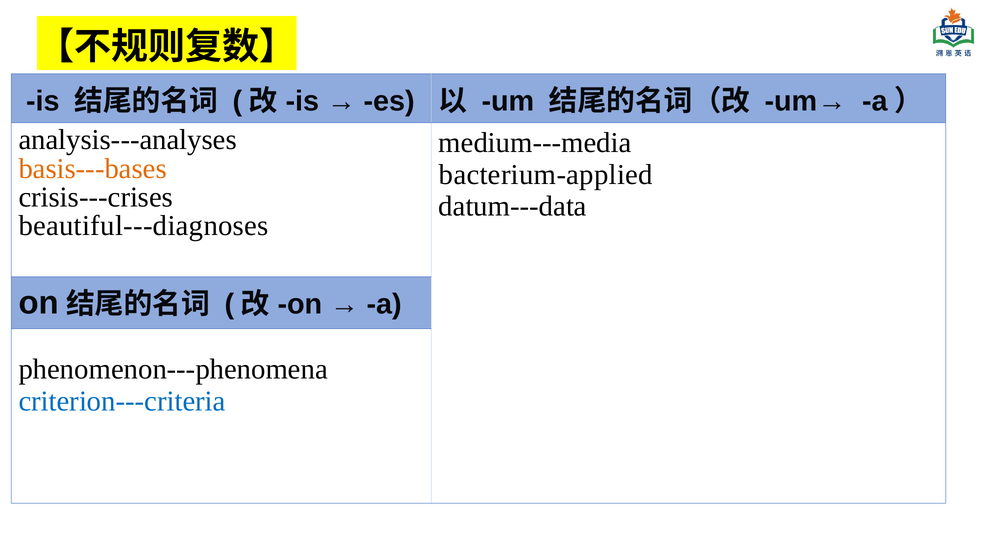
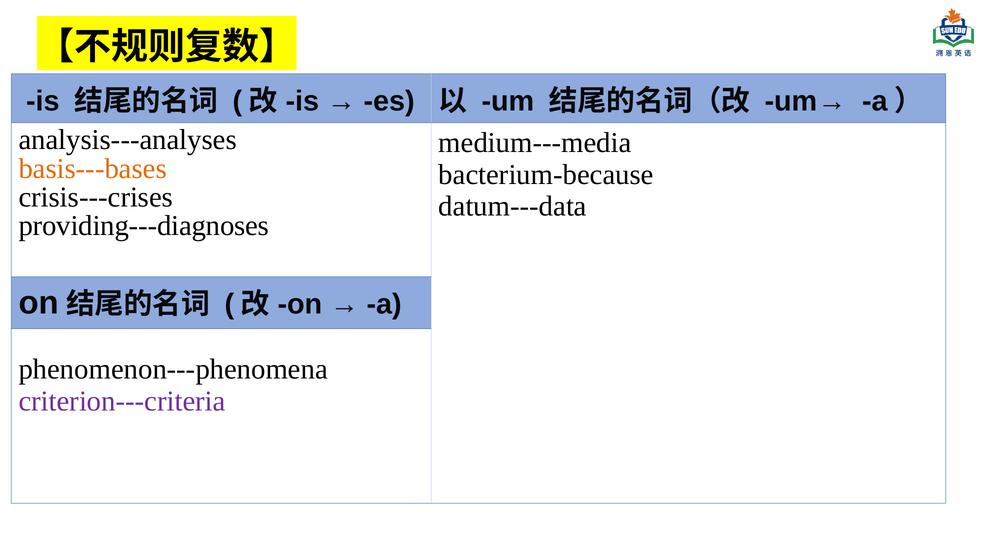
bacterium-applied: bacterium-applied -> bacterium-because
beautiful---diagnoses: beautiful---diagnoses -> providing---diagnoses
criterion---criteria colour: blue -> purple
